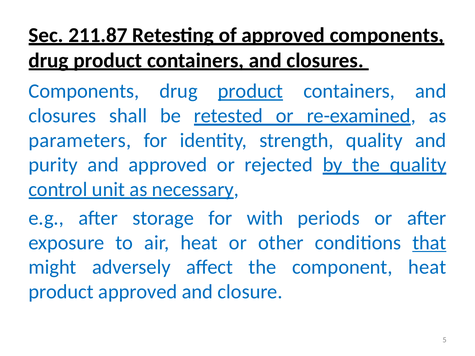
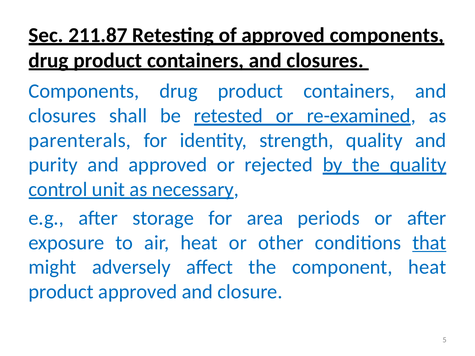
product at (251, 91) underline: present -> none
parameters: parameters -> parenterals
with: with -> area
